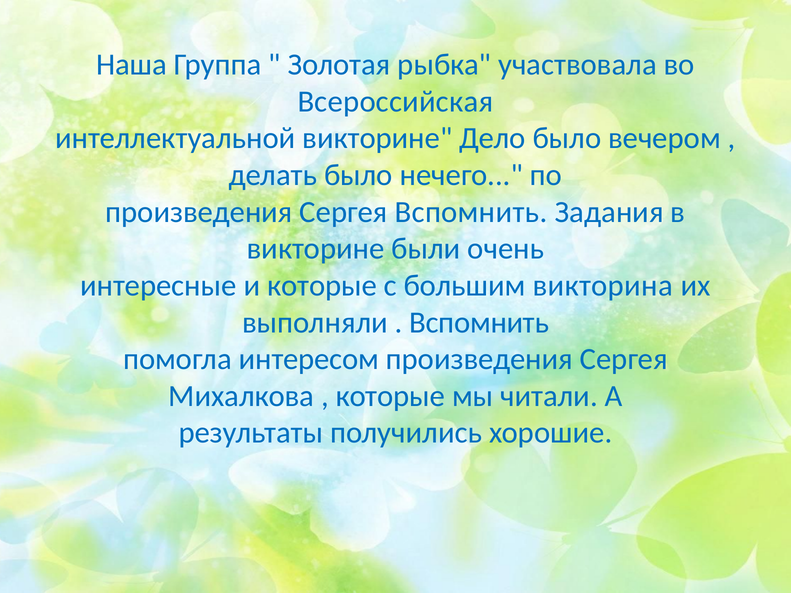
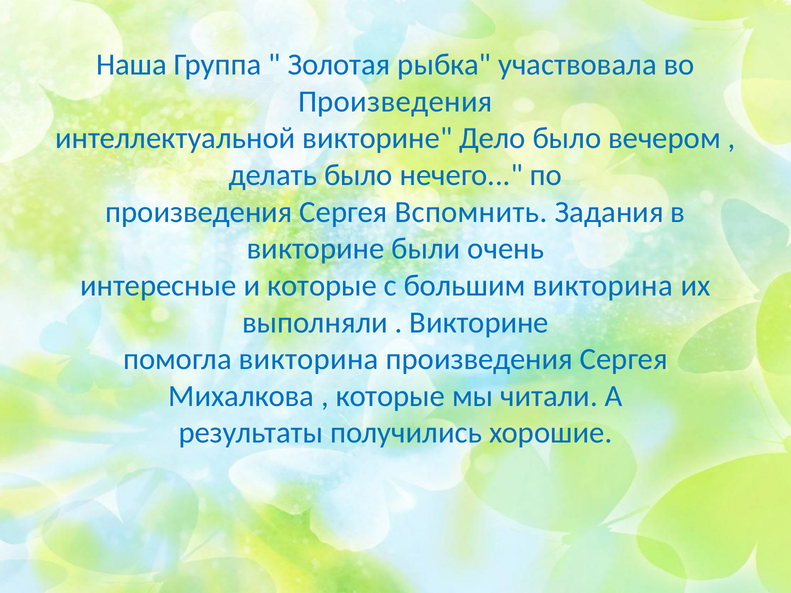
Всероссийская at (395, 101): Всероссийская -> Произведения
Вспомнить at (479, 323): Вспомнить -> Викторине
помогла интересом: интересом -> викторина
